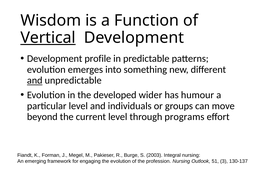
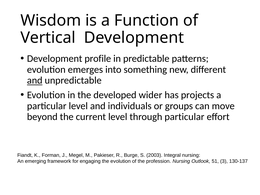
Vertical underline: present -> none
humour: humour -> projects
through programs: programs -> particular
